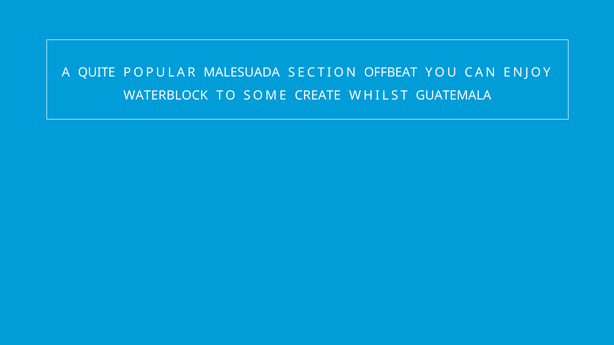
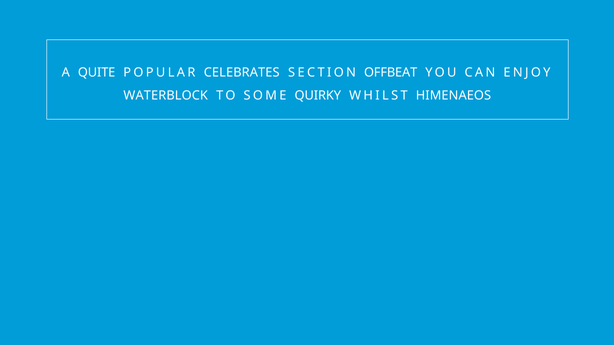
MALESUADA: MALESUADA -> CELEBRATES
CREATE: CREATE -> QUIRKY
GUATEMALA: GUATEMALA -> HIMENAEOS
